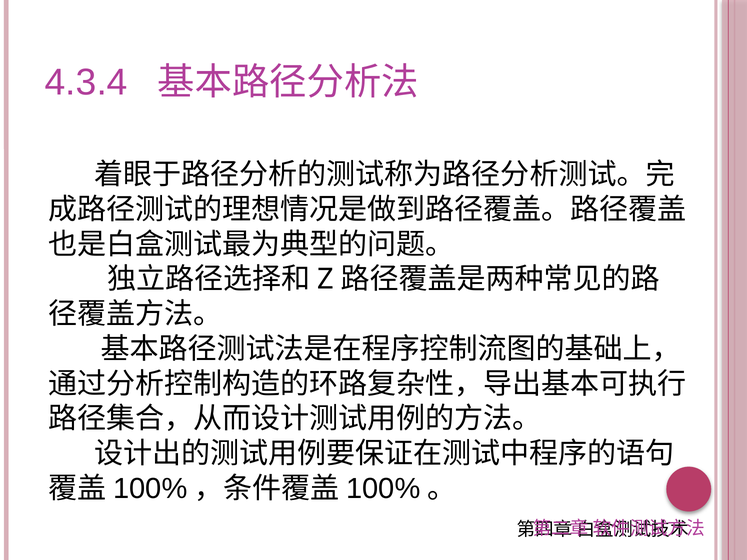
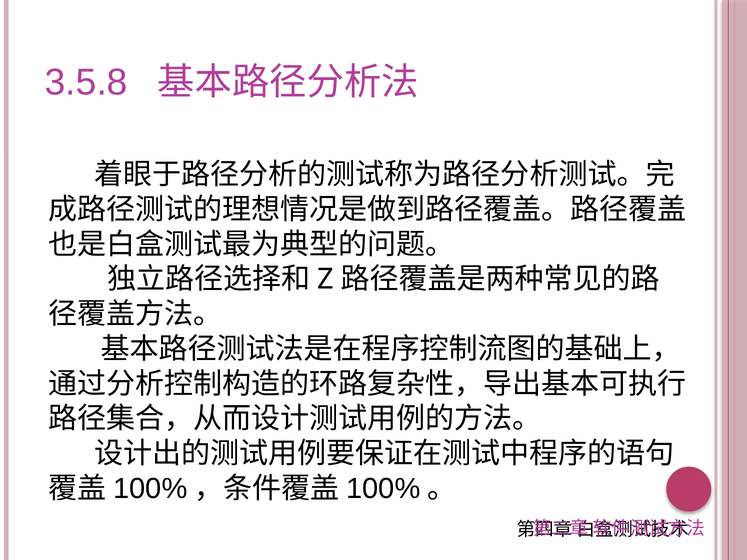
4.3.4: 4.3.4 -> 3.5.8
